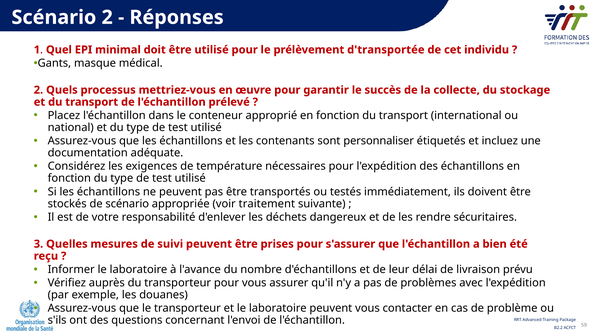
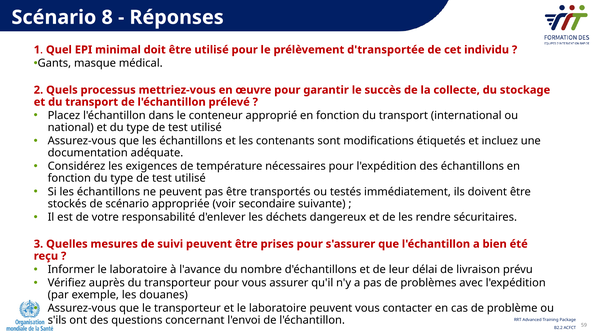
Scénario 2: 2 -> 8
personnaliser: personnaliser -> modifications
traitement: traitement -> secondaire
